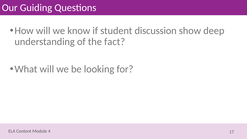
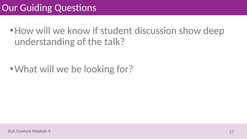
fact: fact -> talk
